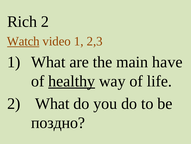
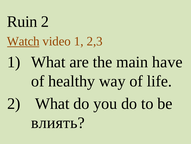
Rich: Rich -> Ruin
healthy underline: present -> none
поздно: поздно -> влиять
